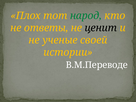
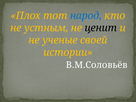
народ colour: green -> blue
ответы: ответы -> устным
В.М.Переводе: В.М.Переводе -> В.М.Соловьёв
